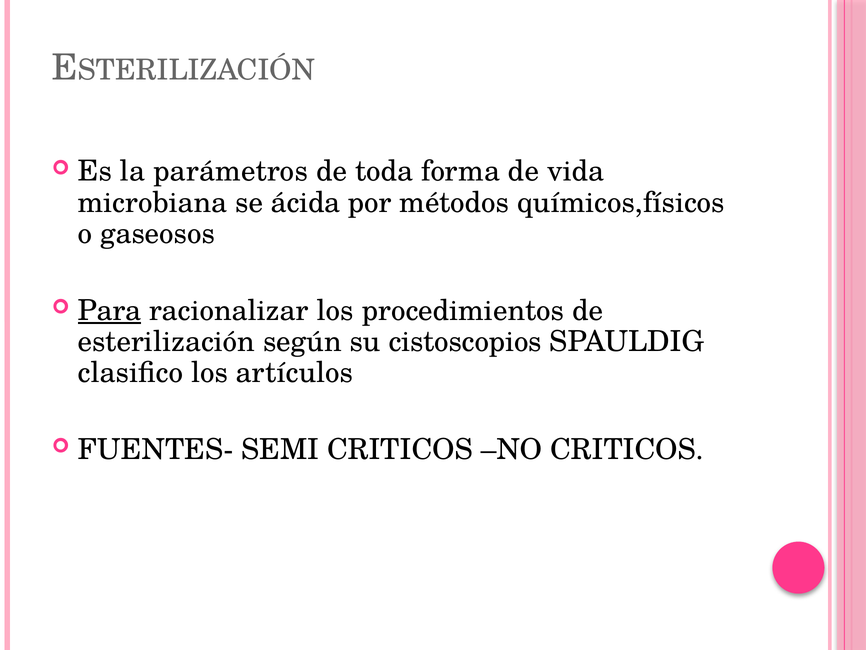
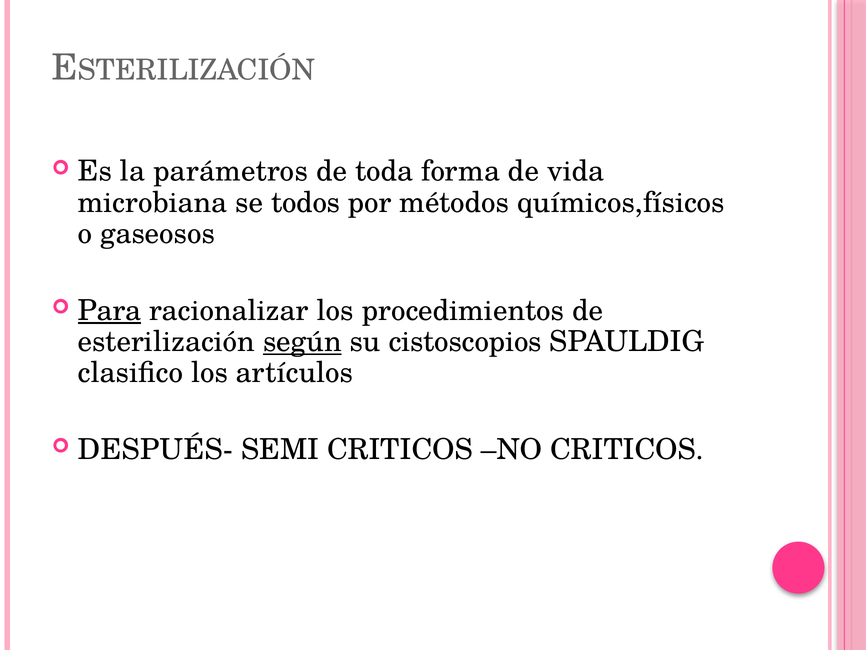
ácida: ácida -> todos
según underline: none -> present
FUENTES-: FUENTES- -> DESPUÉS-
